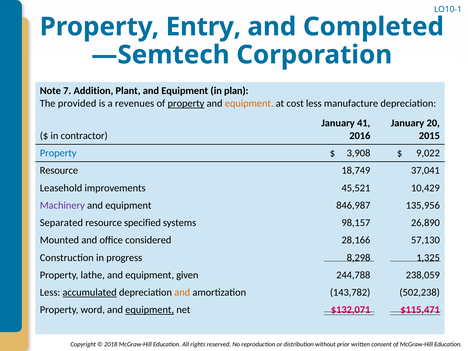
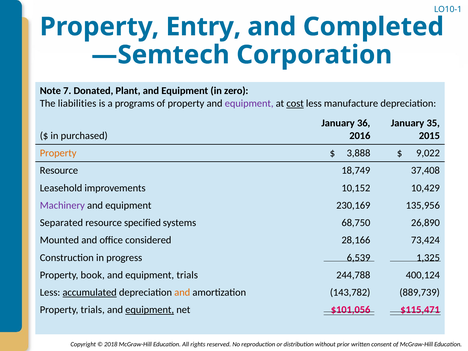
Addition: Addition -> Donated
plan: plan -> zero
provided: provided -> liabilities
revenues: revenues -> programs
property at (186, 103) underline: present -> none
equipment at (249, 103) colour: orange -> purple
cost underline: none -> present
41: 41 -> 36
20: 20 -> 35
contractor: contractor -> purchased
Property at (58, 153) colour: blue -> orange
3,908: 3,908 -> 3,888
37,041: 37,041 -> 37,408
45,521: 45,521 -> 10,152
846,987: 846,987 -> 230,169
98,157: 98,157 -> 68,750
57,130: 57,130 -> 73,424
8,298: 8,298 -> 6,539
lathe: lathe -> book
equipment given: given -> trials
238,059: 238,059 -> 400,124
502,238: 502,238 -> 889,739
Property word: word -> trials
$132,071: $132,071 -> $101,056
